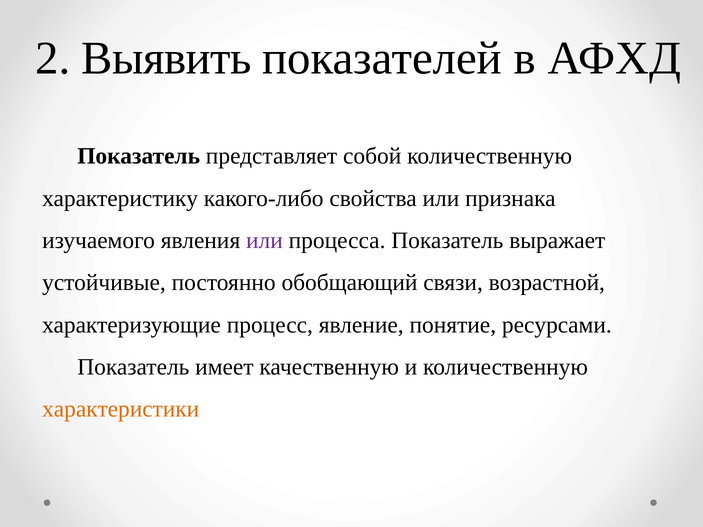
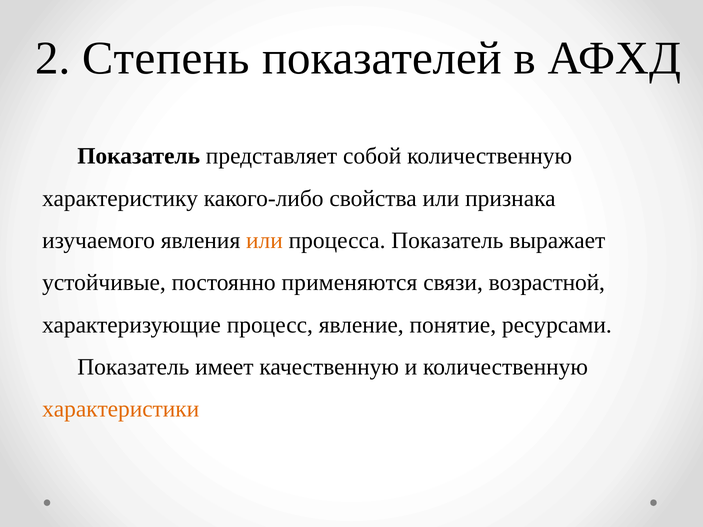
Выявить: Выявить -> Степень
или at (264, 241) colour: purple -> orange
обобщающий: обобщающий -> применяются
